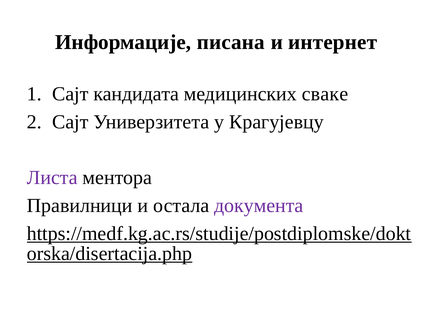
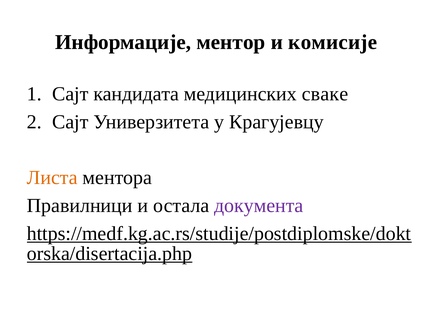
писана: писана -> ментор
интернет: интернет -> комисије
Листа colour: purple -> orange
